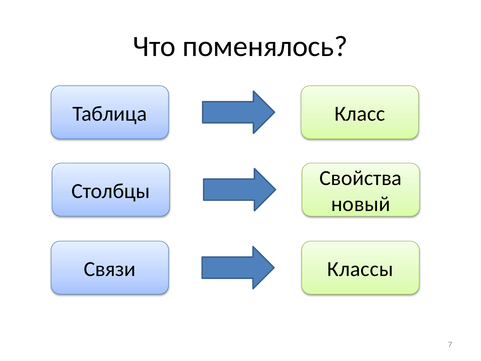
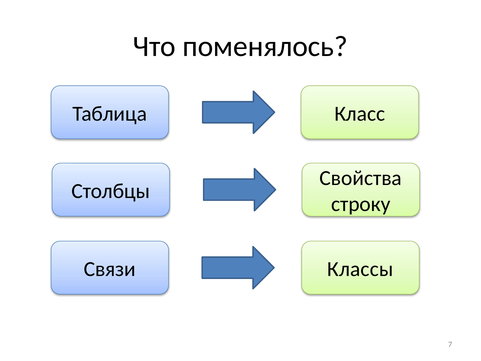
новый: новый -> строку
